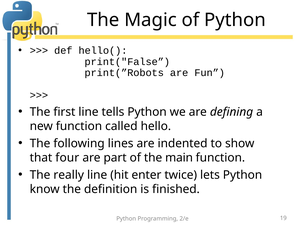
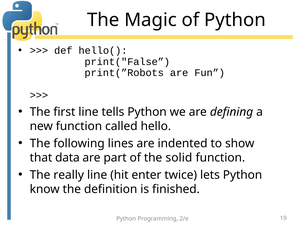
four: four -> data
main: main -> solid
